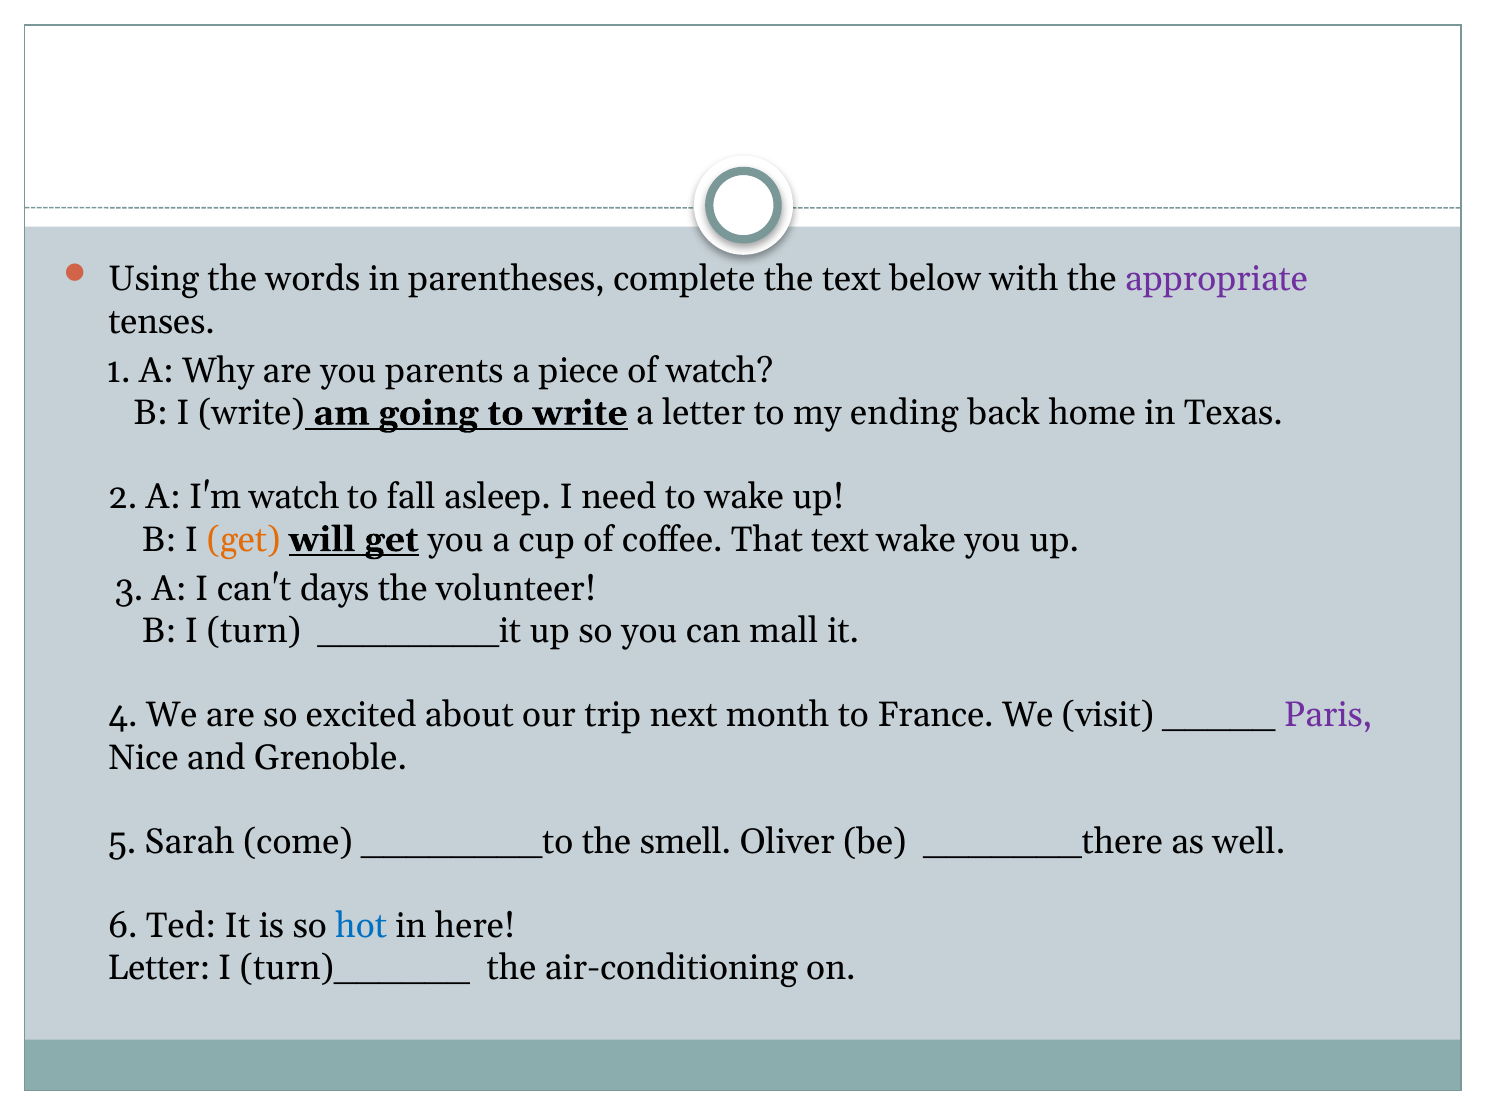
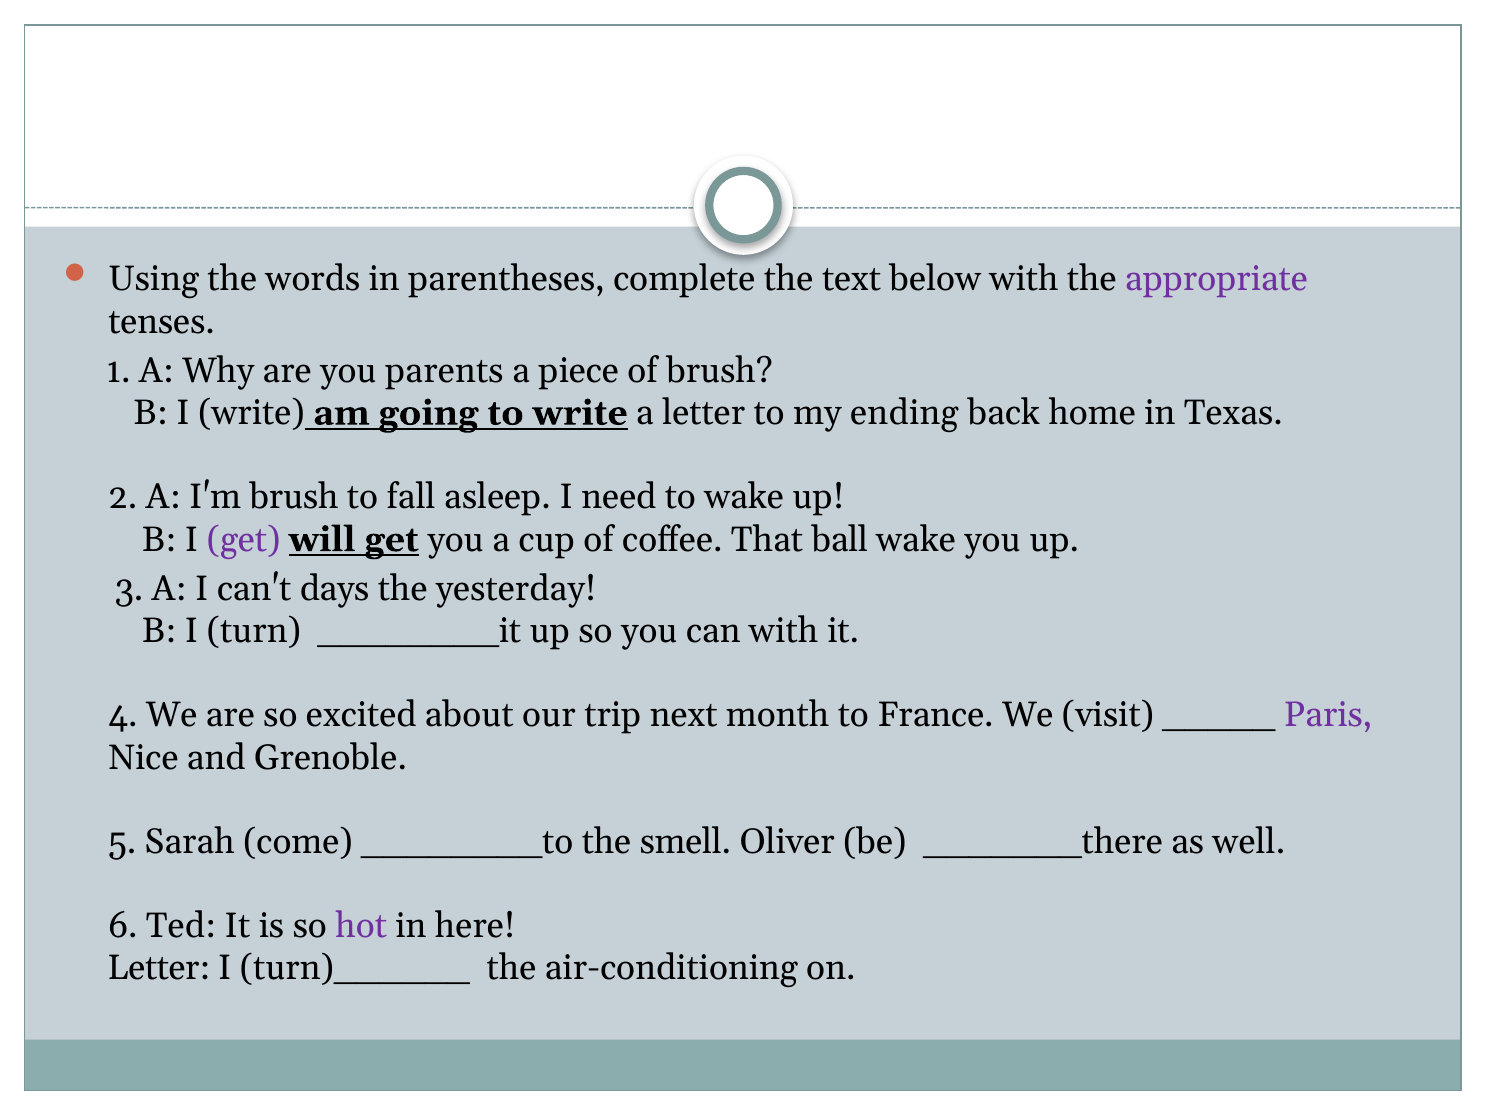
of watch: watch -> brush
I'm watch: watch -> brush
get at (244, 539) colour: orange -> purple
That text: text -> ball
volunteer: volunteer -> yesterday
can mall: mall -> with
hot colour: blue -> purple
